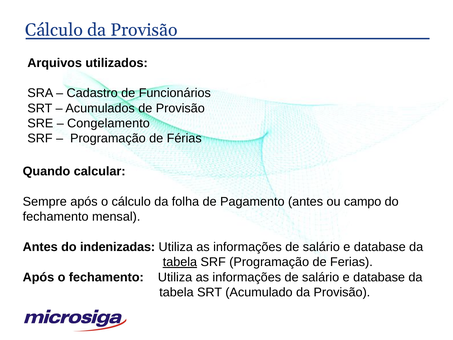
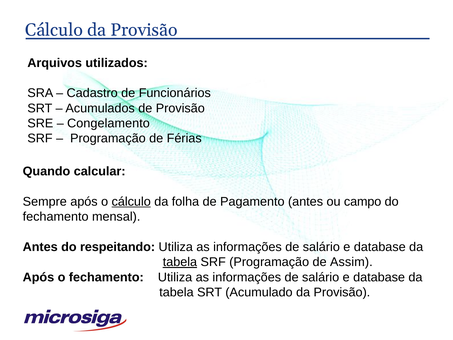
cálculo at (131, 201) underline: none -> present
indenizadas: indenizadas -> respeitando
Ferias: Ferias -> Assim
